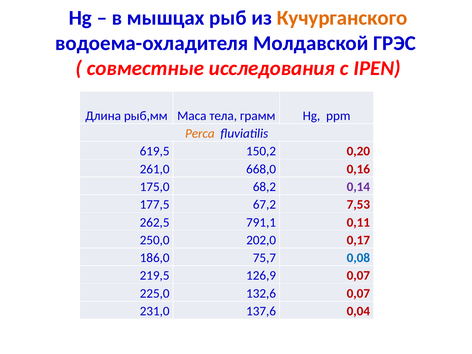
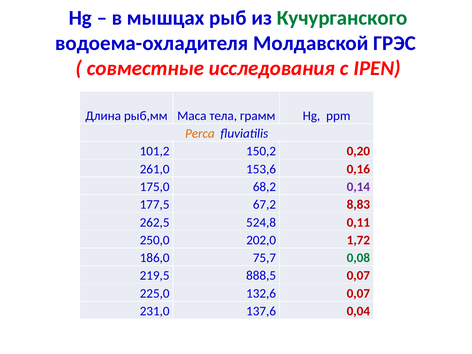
Кучурганского colour: orange -> green
619,5: 619,5 -> 101,2
668,0: 668,0 -> 153,6
7,53: 7,53 -> 8,83
791,1: 791,1 -> 524,8
0,17: 0,17 -> 1,72
0,08 colour: blue -> green
126,9: 126,9 -> 888,5
